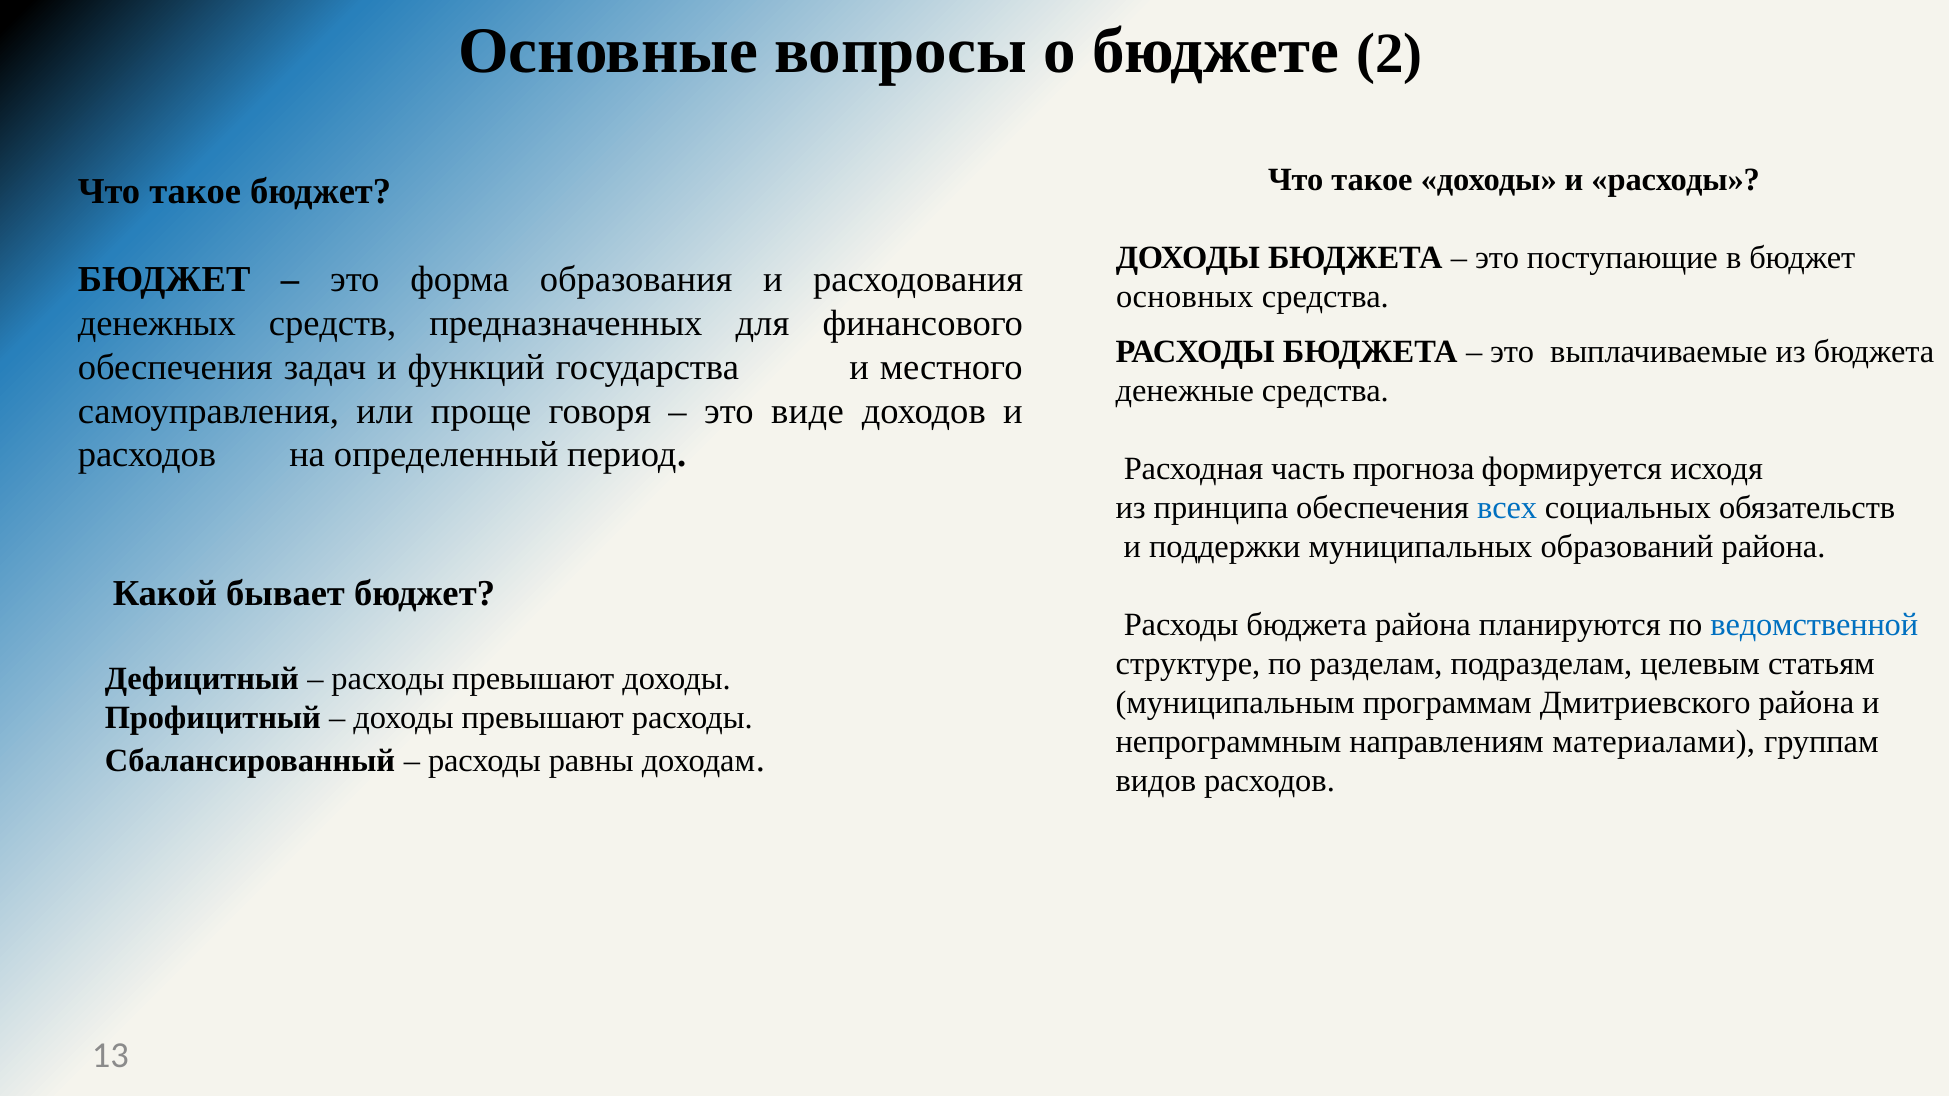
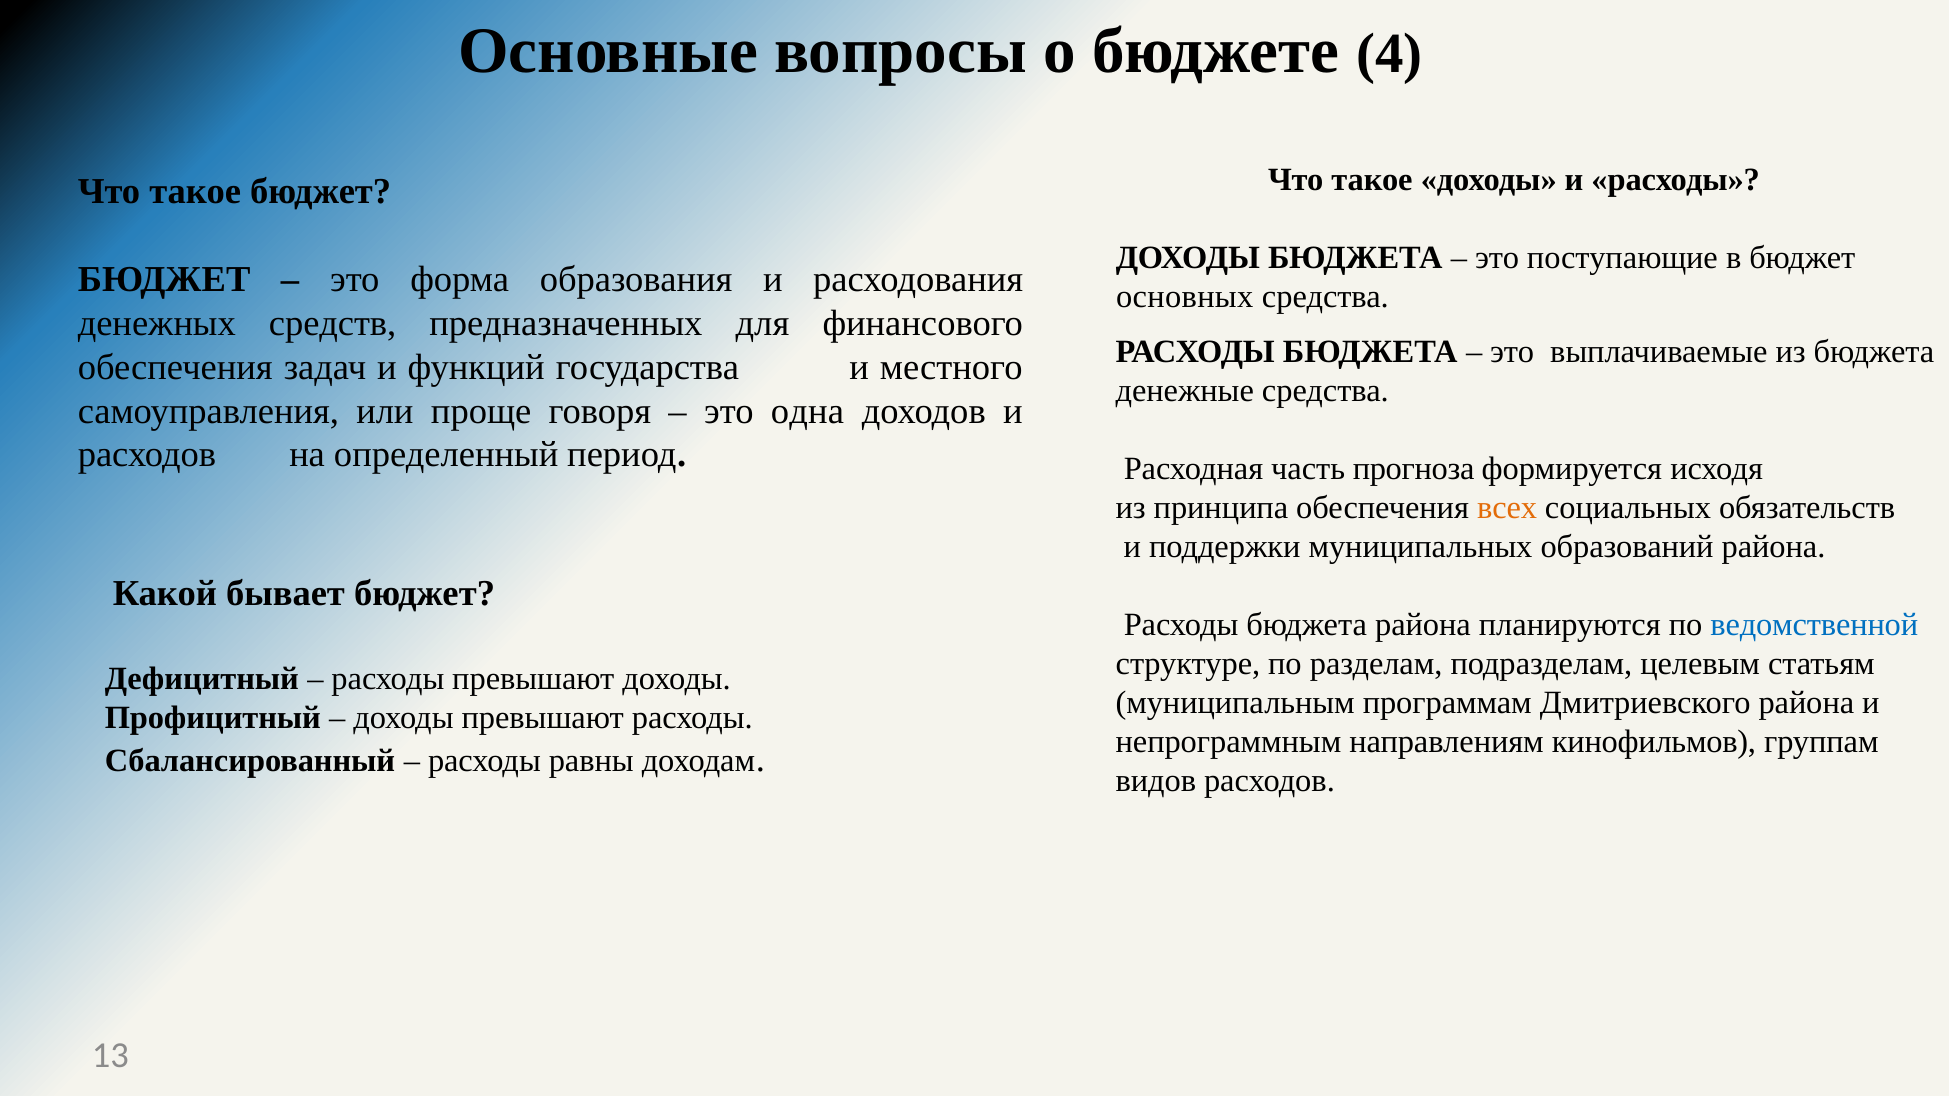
2: 2 -> 4
виде: виде -> одна
всех colour: blue -> orange
материалами: материалами -> кинофильмов
